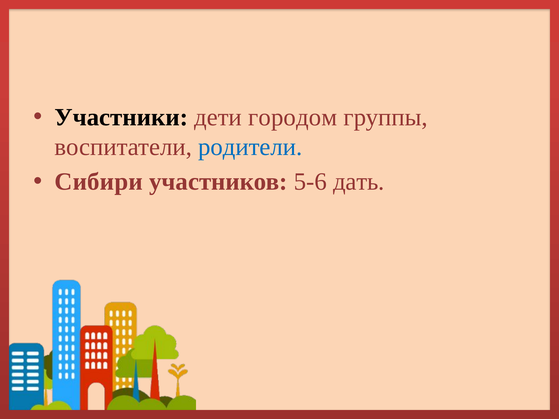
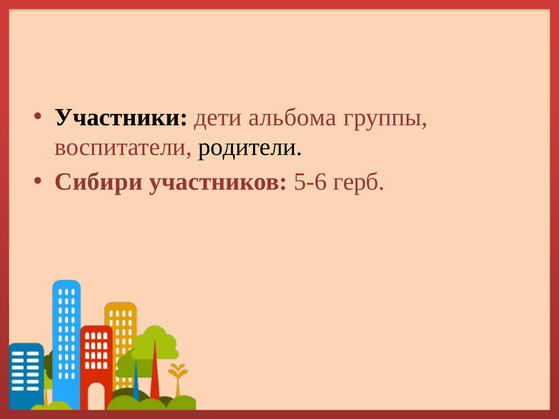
городом: городом -> альбома
родители colour: blue -> black
дать: дать -> герб
